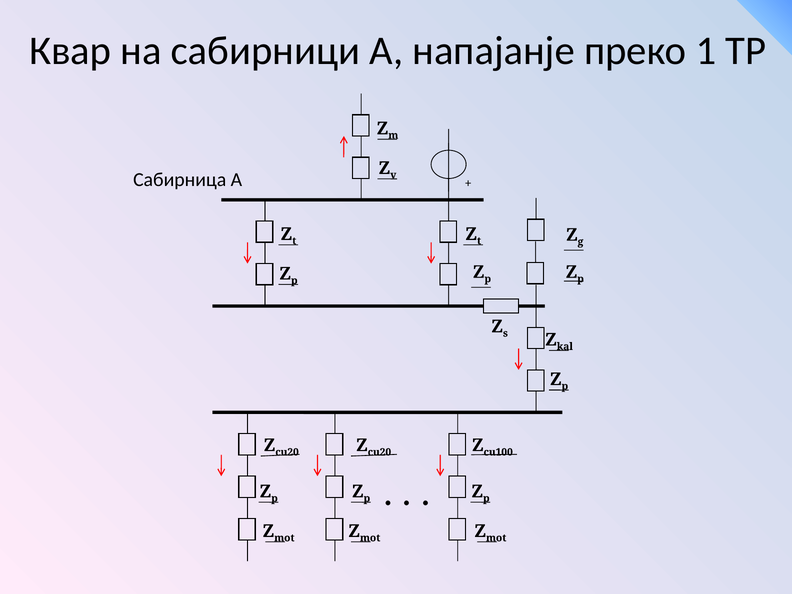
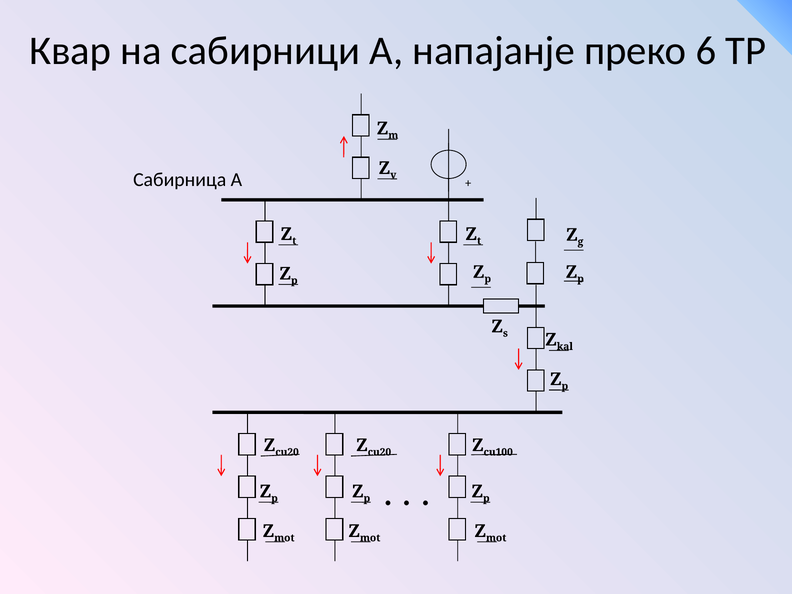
1: 1 -> 6
